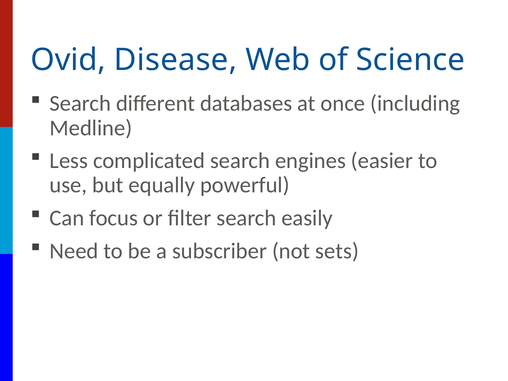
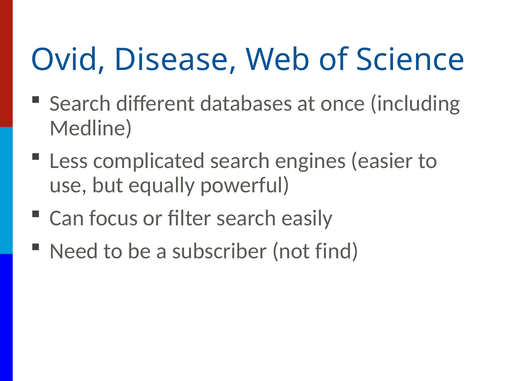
sets: sets -> find
